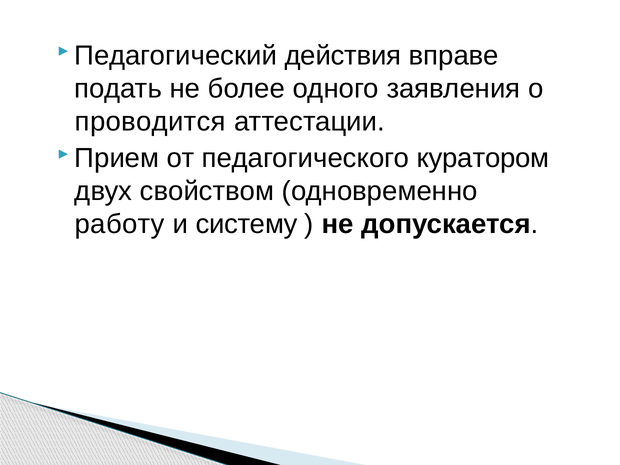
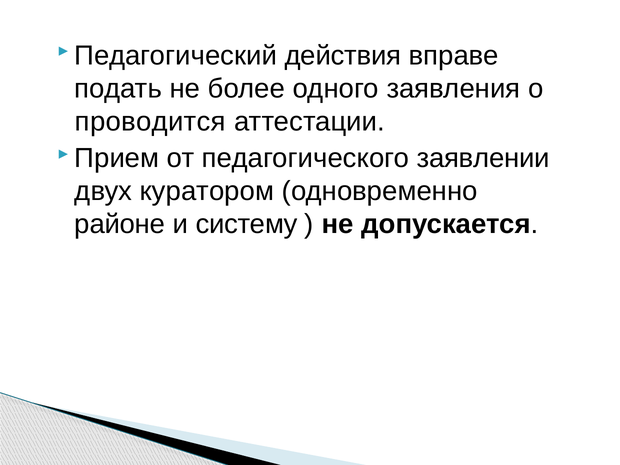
куратором: куратором -> заявлении
свойством: свойством -> куратором
работу: работу -> районе
